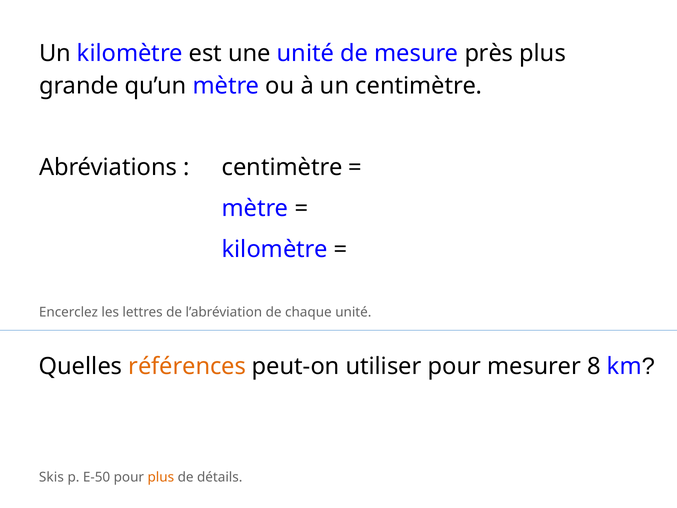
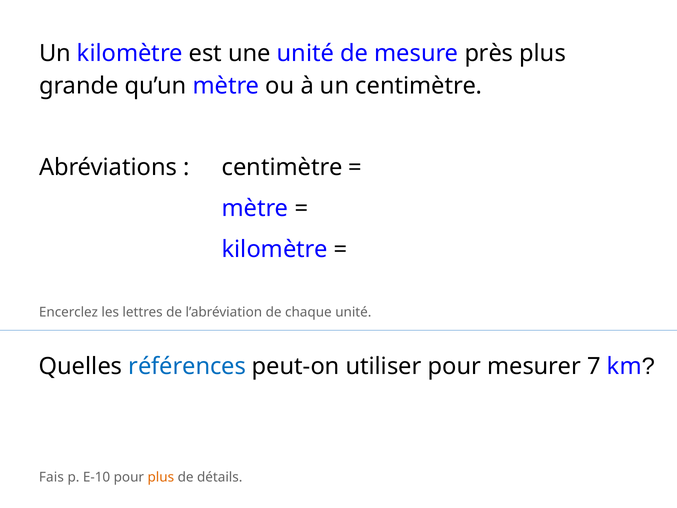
références colour: orange -> blue
8: 8 -> 7
Skis: Skis -> Fais
E-50: E-50 -> E-10
